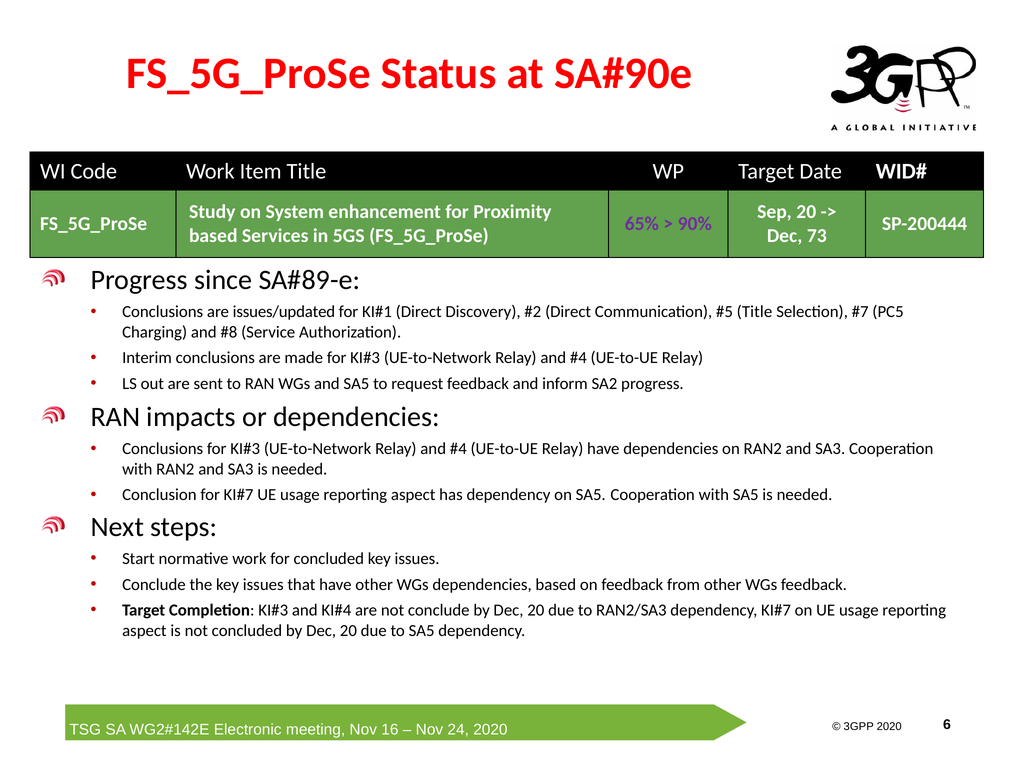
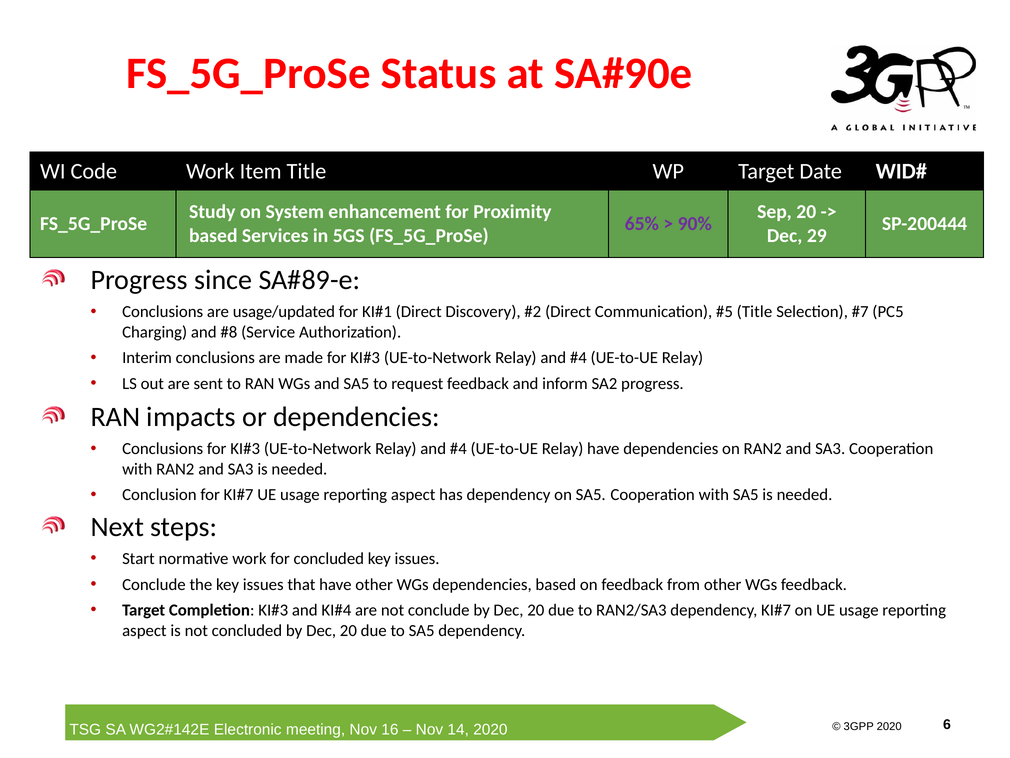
73: 73 -> 29
issues/updated: issues/updated -> usage/updated
24: 24 -> 14
